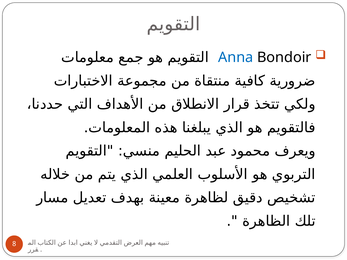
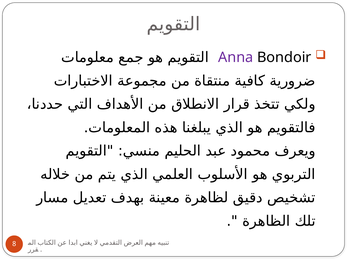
Anna colour: blue -> purple
